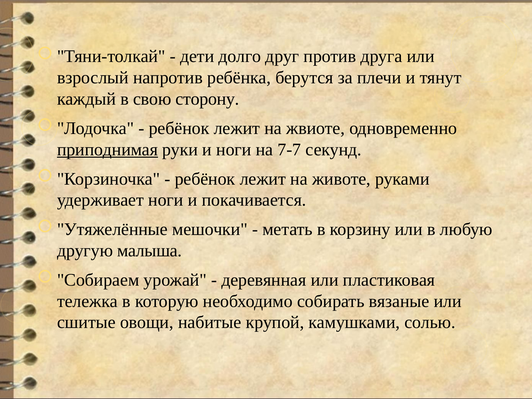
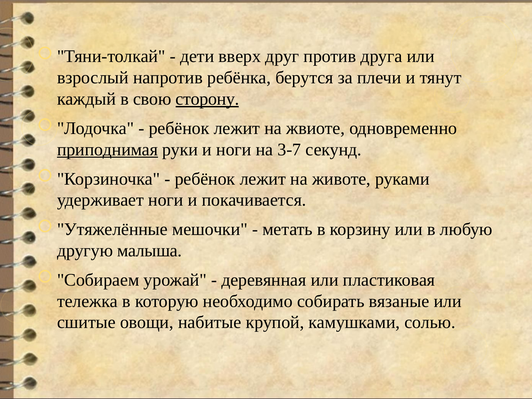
долго: долго -> вверх
сторону underline: none -> present
7-7: 7-7 -> 3-7
